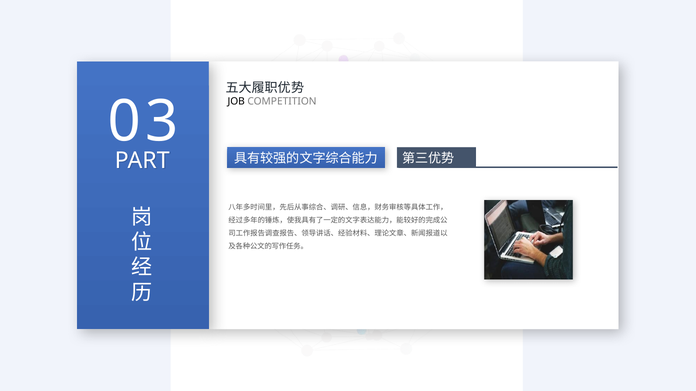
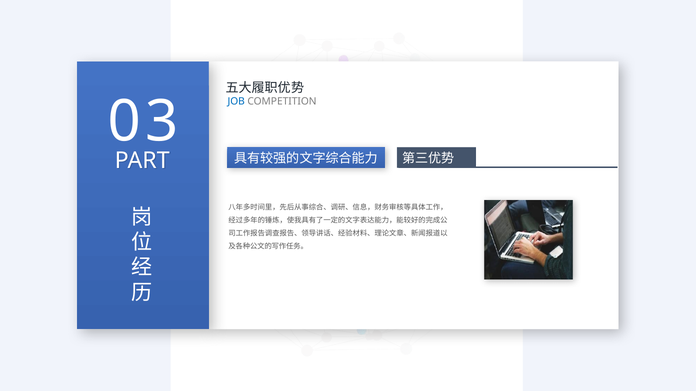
JOB colour: black -> blue
